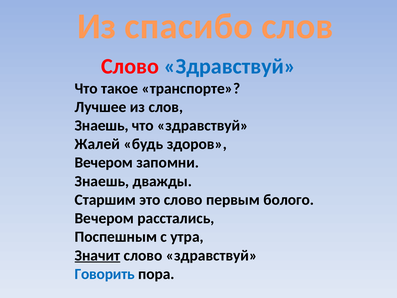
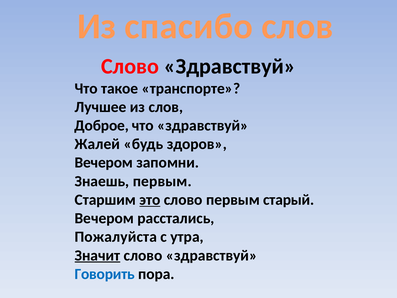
Здравствуй at (230, 66) colour: blue -> black
Знаешь at (102, 125): Знаешь -> Доброе
Знаешь дважды: дважды -> первым
это underline: none -> present
болого: болого -> старый
Поспешным: Поспешным -> Пожалуйста
